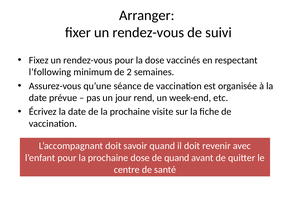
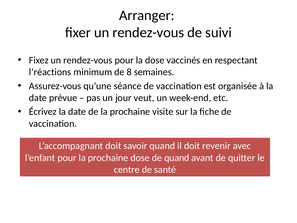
l’following: l’following -> l’réactions
2: 2 -> 8
rend: rend -> veut
